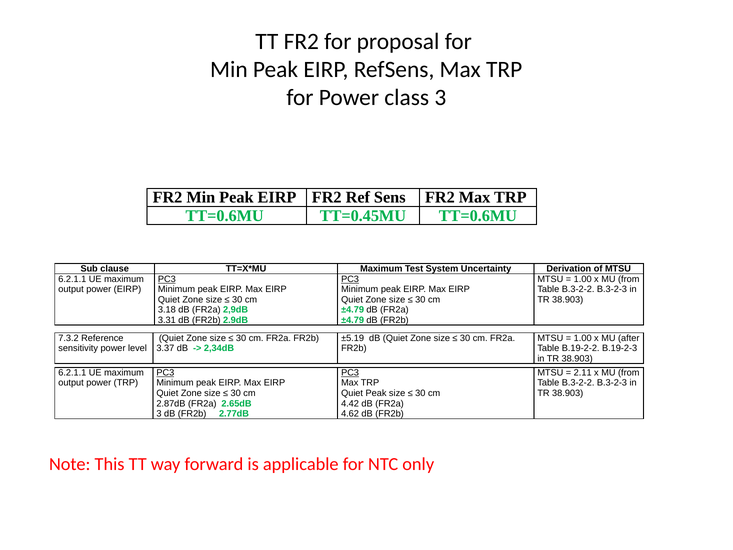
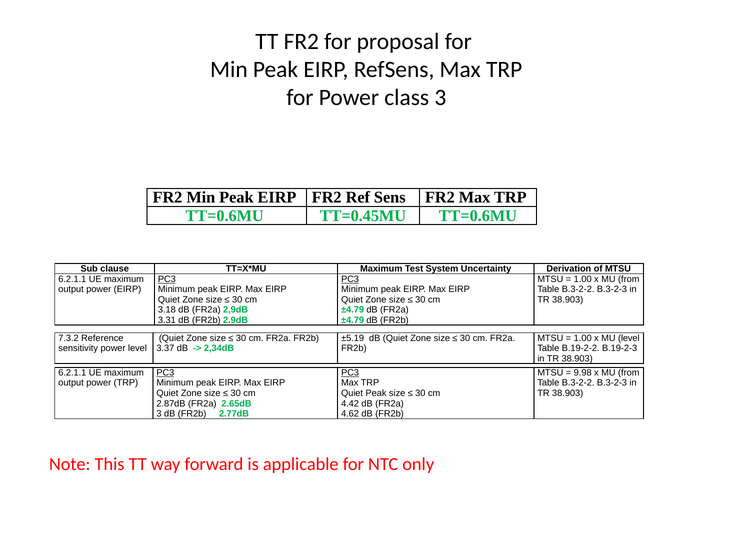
MU after: after -> level
2.11: 2.11 -> 9.98
